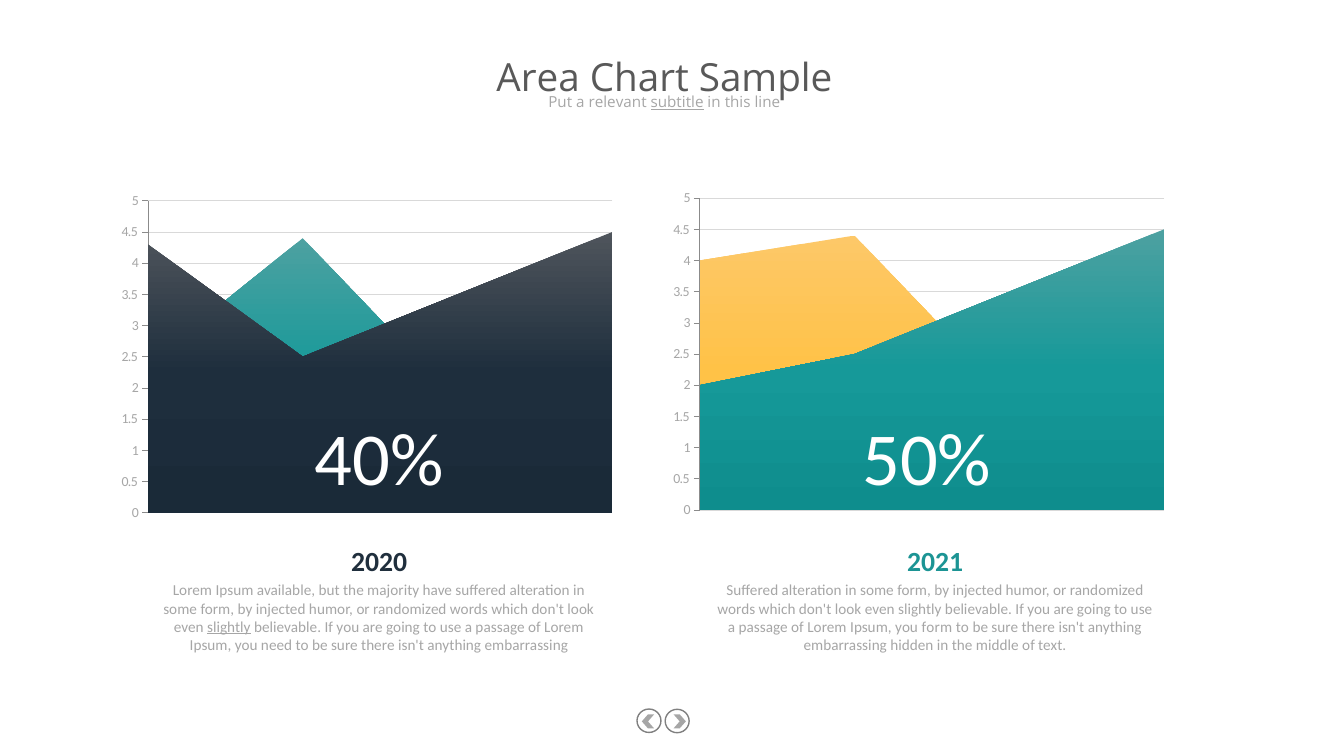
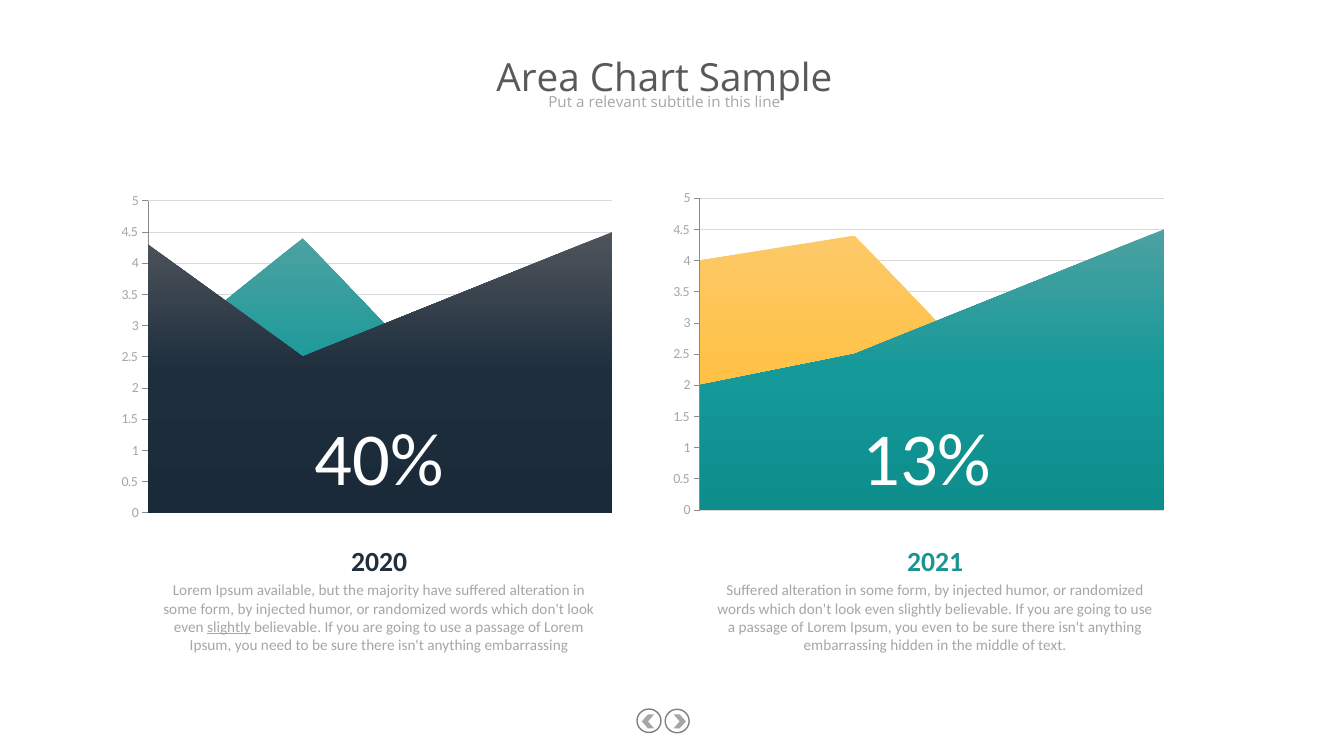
subtitle underline: present -> none
50%: 50% -> 13%
you form: form -> even
